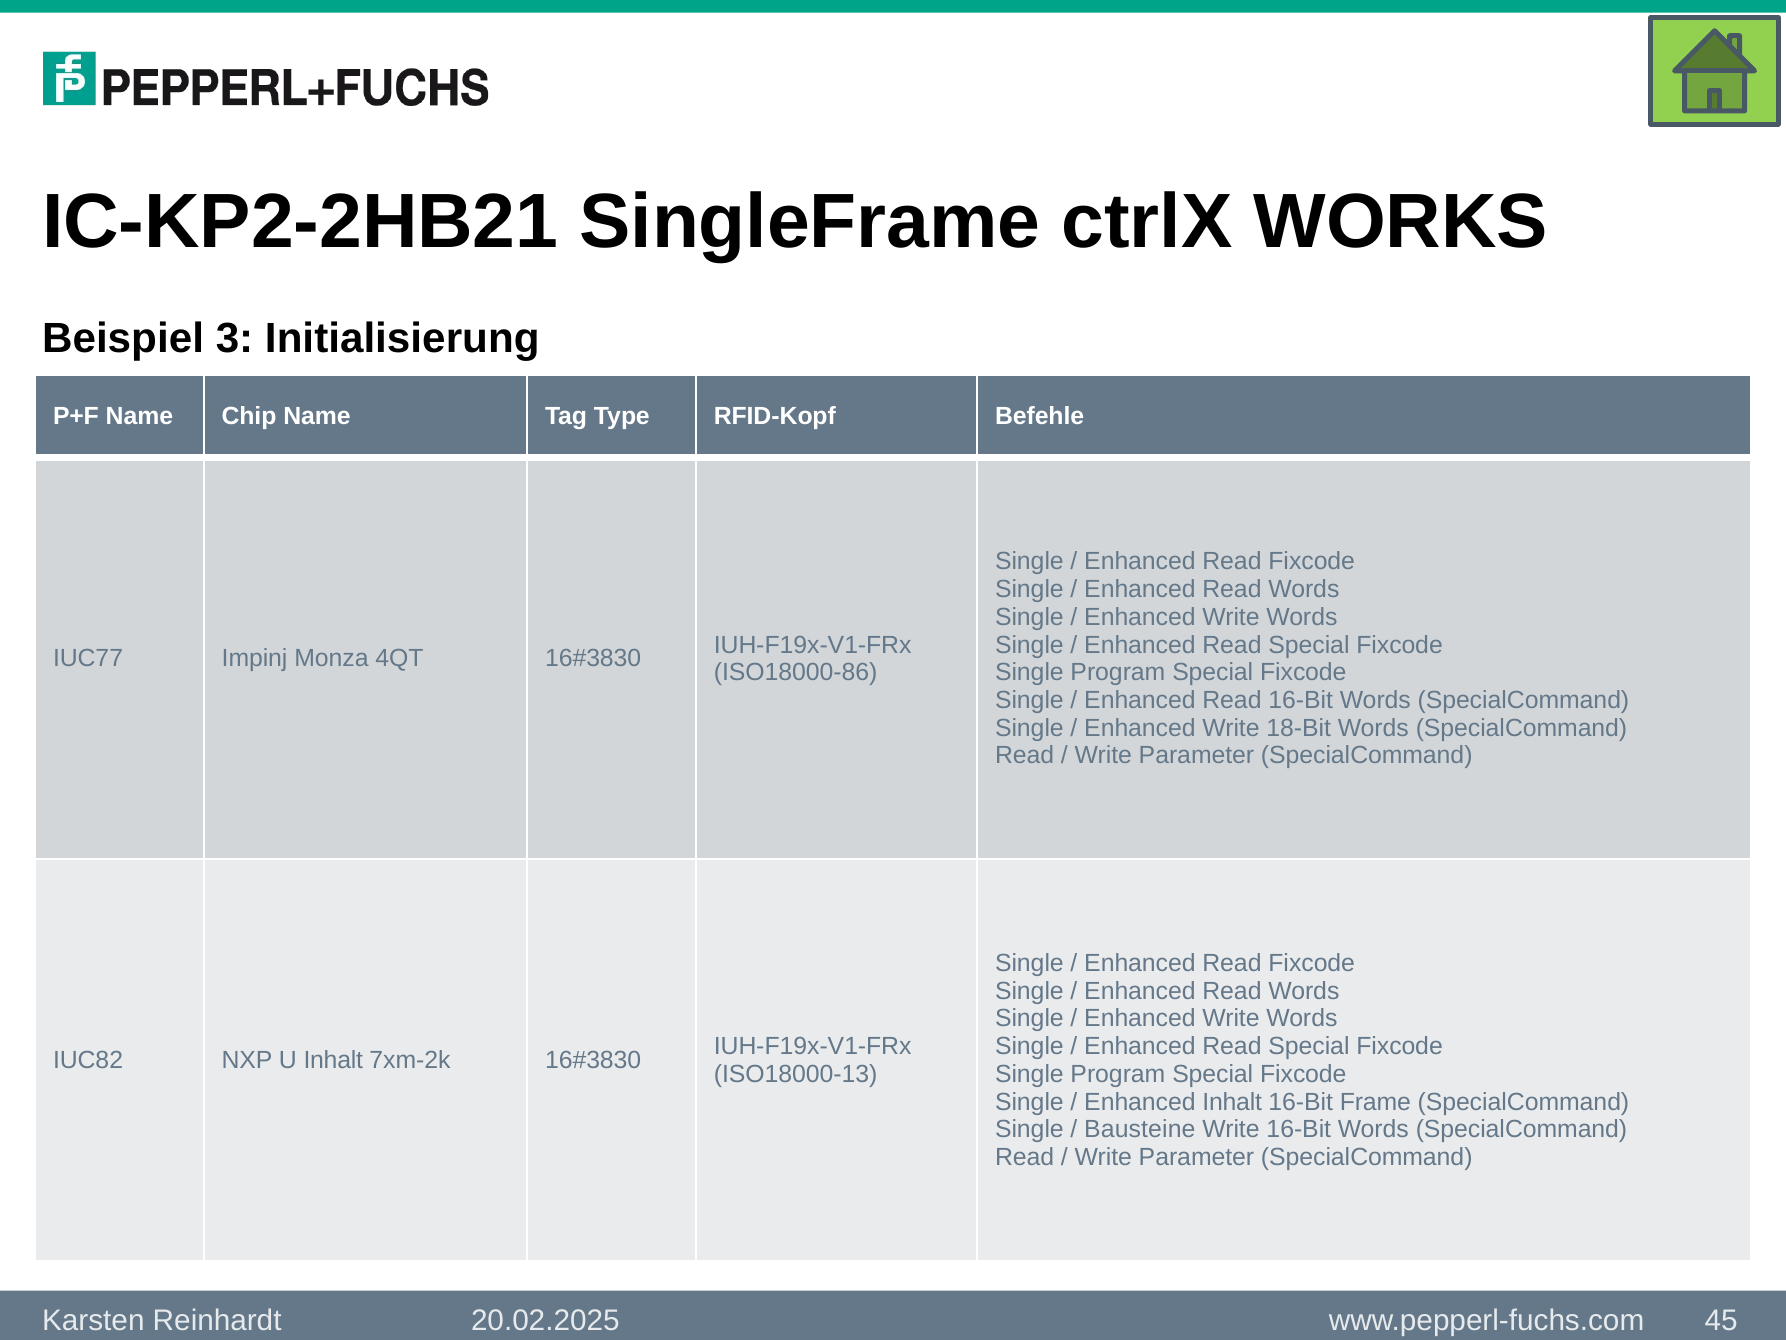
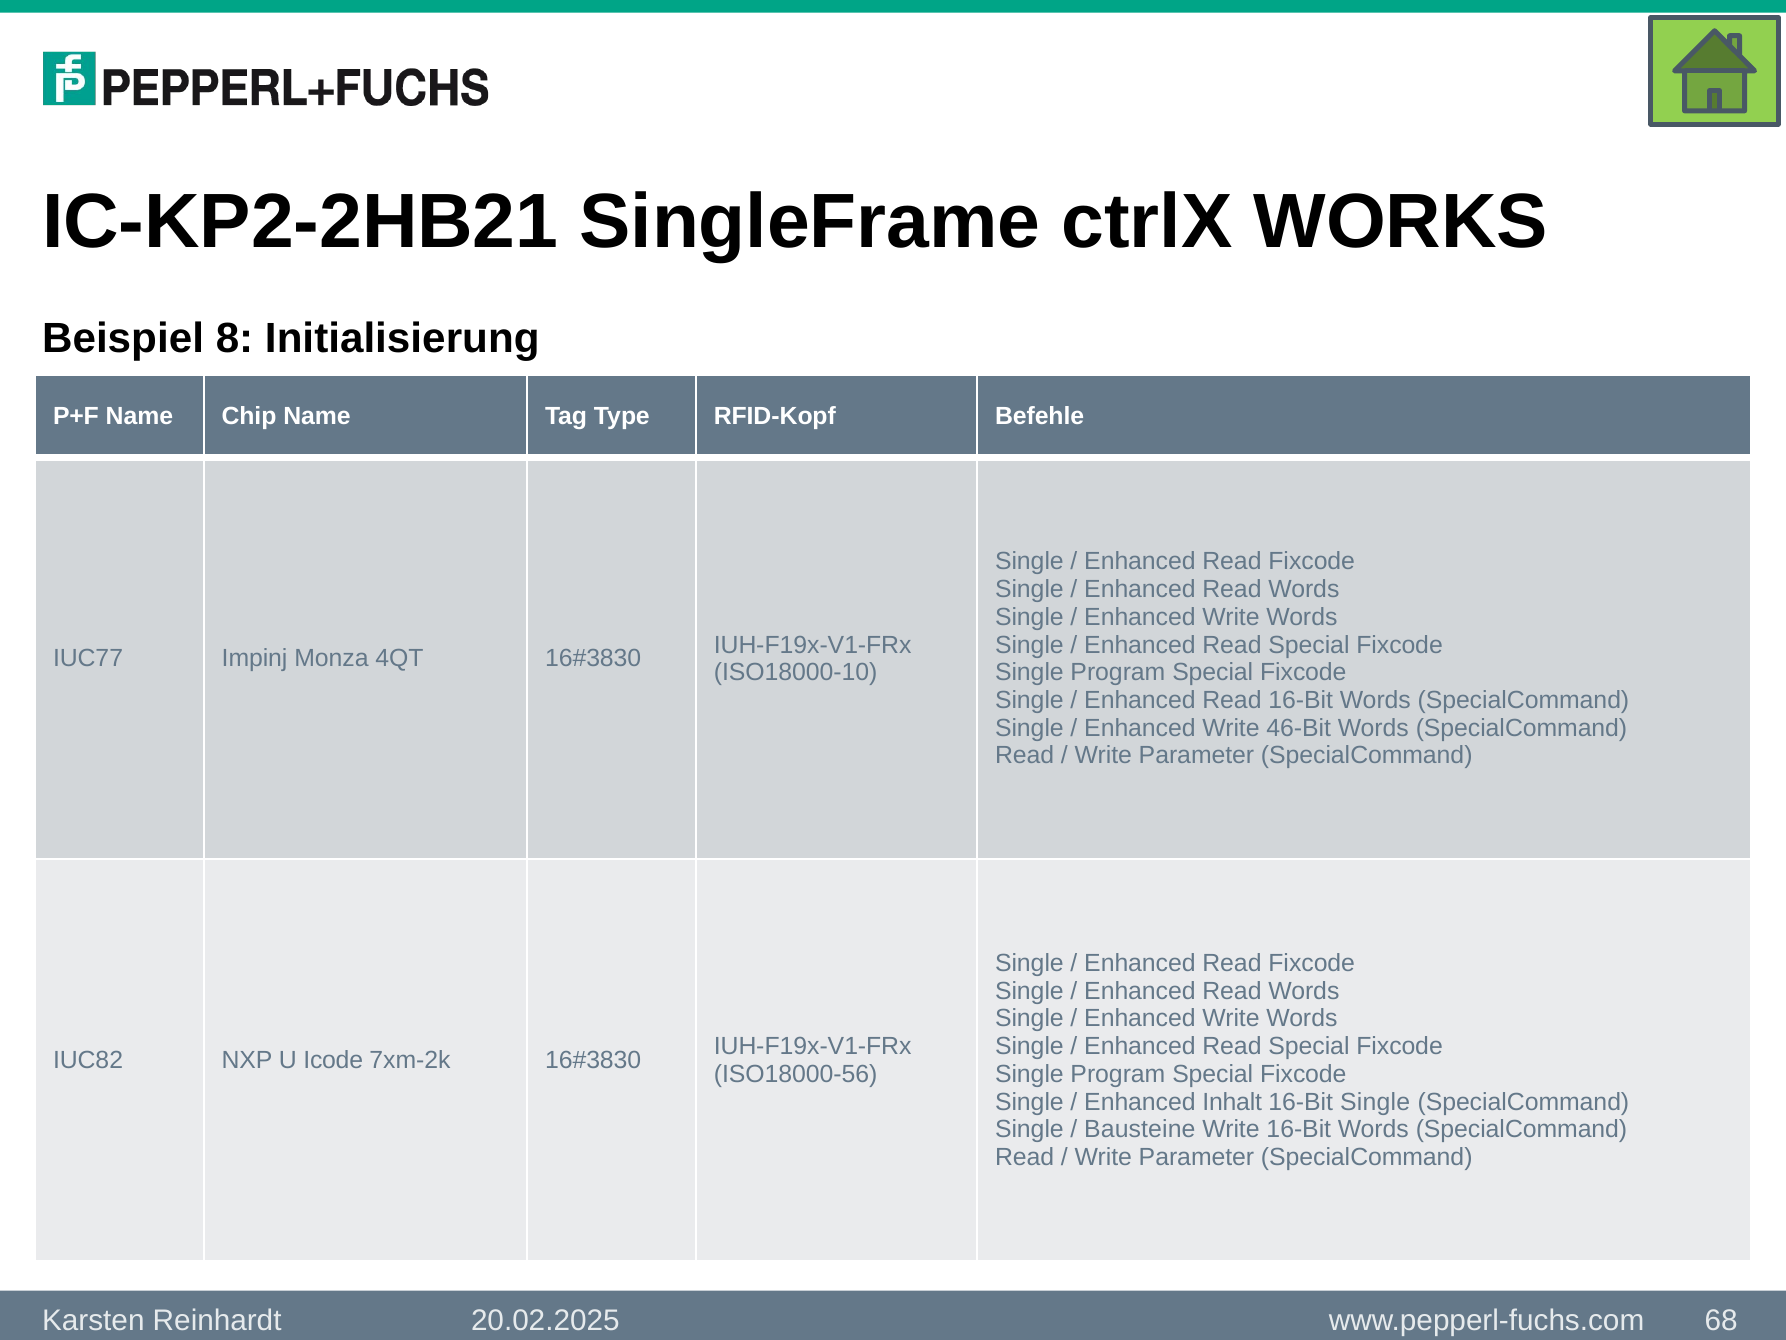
3: 3 -> 8
ISO18000-86: ISO18000-86 -> ISO18000-10
18-Bit: 18-Bit -> 46-Bit
U Inhalt: Inhalt -> Icode
ISO18000-13: ISO18000-13 -> ISO18000-56
16-Bit Frame: Frame -> Single
45: 45 -> 68
